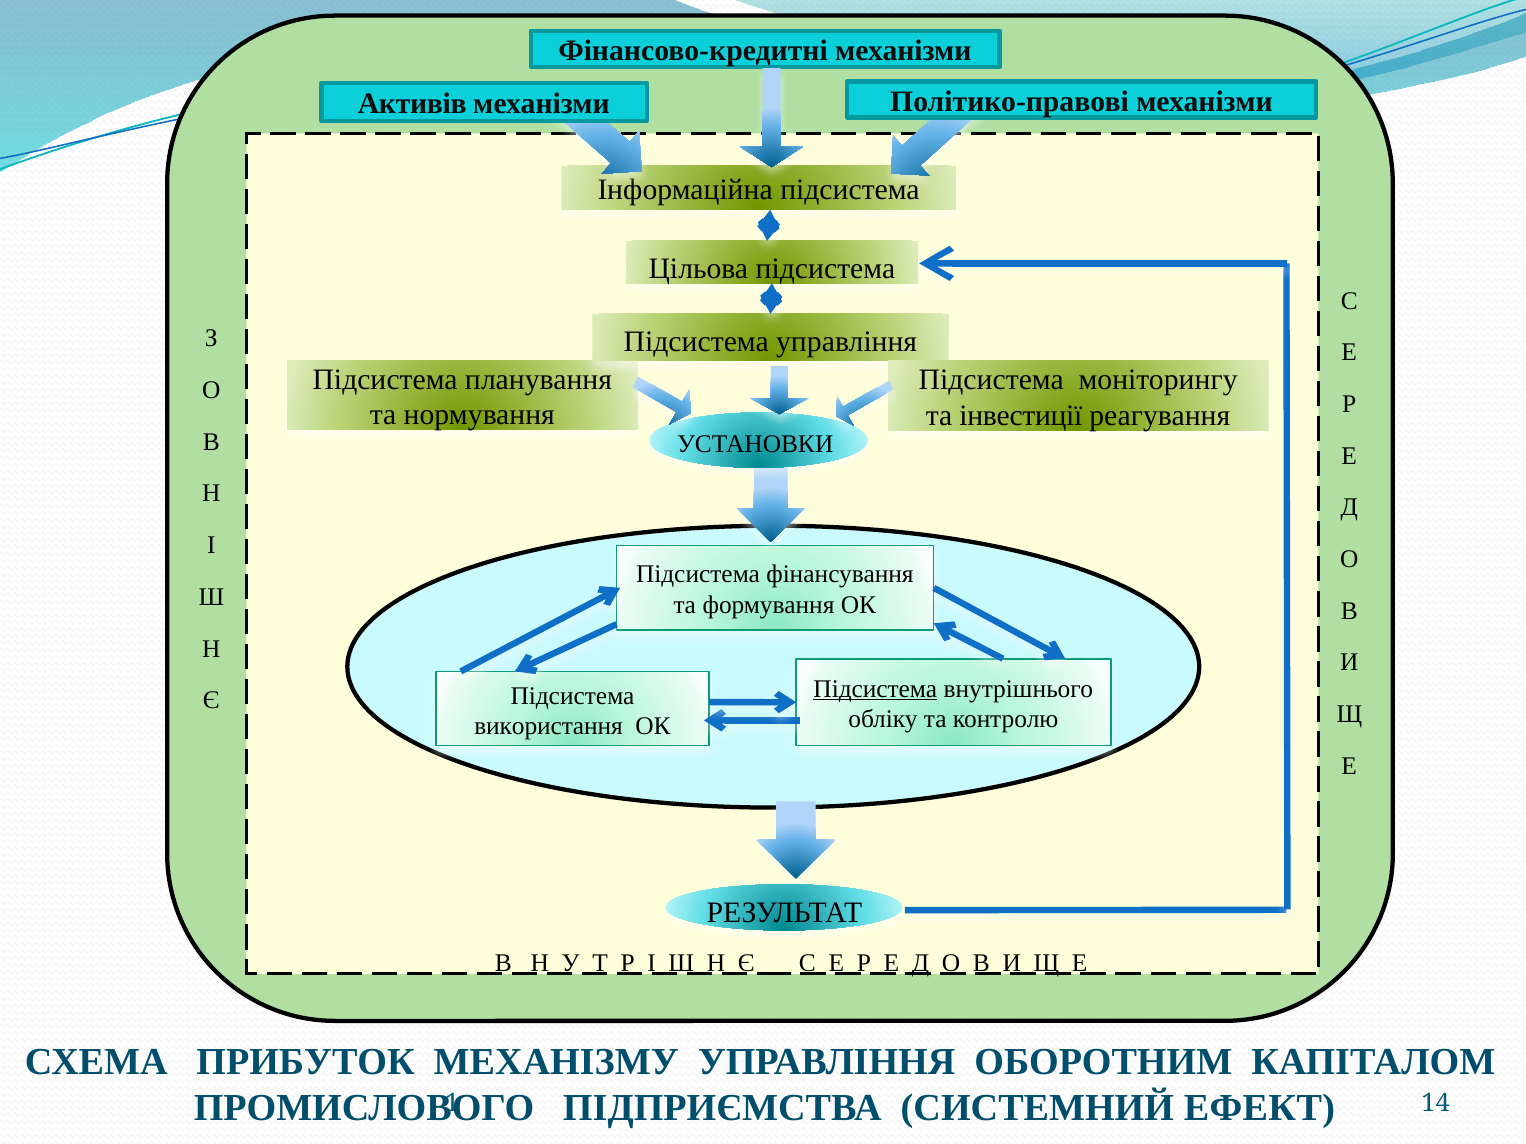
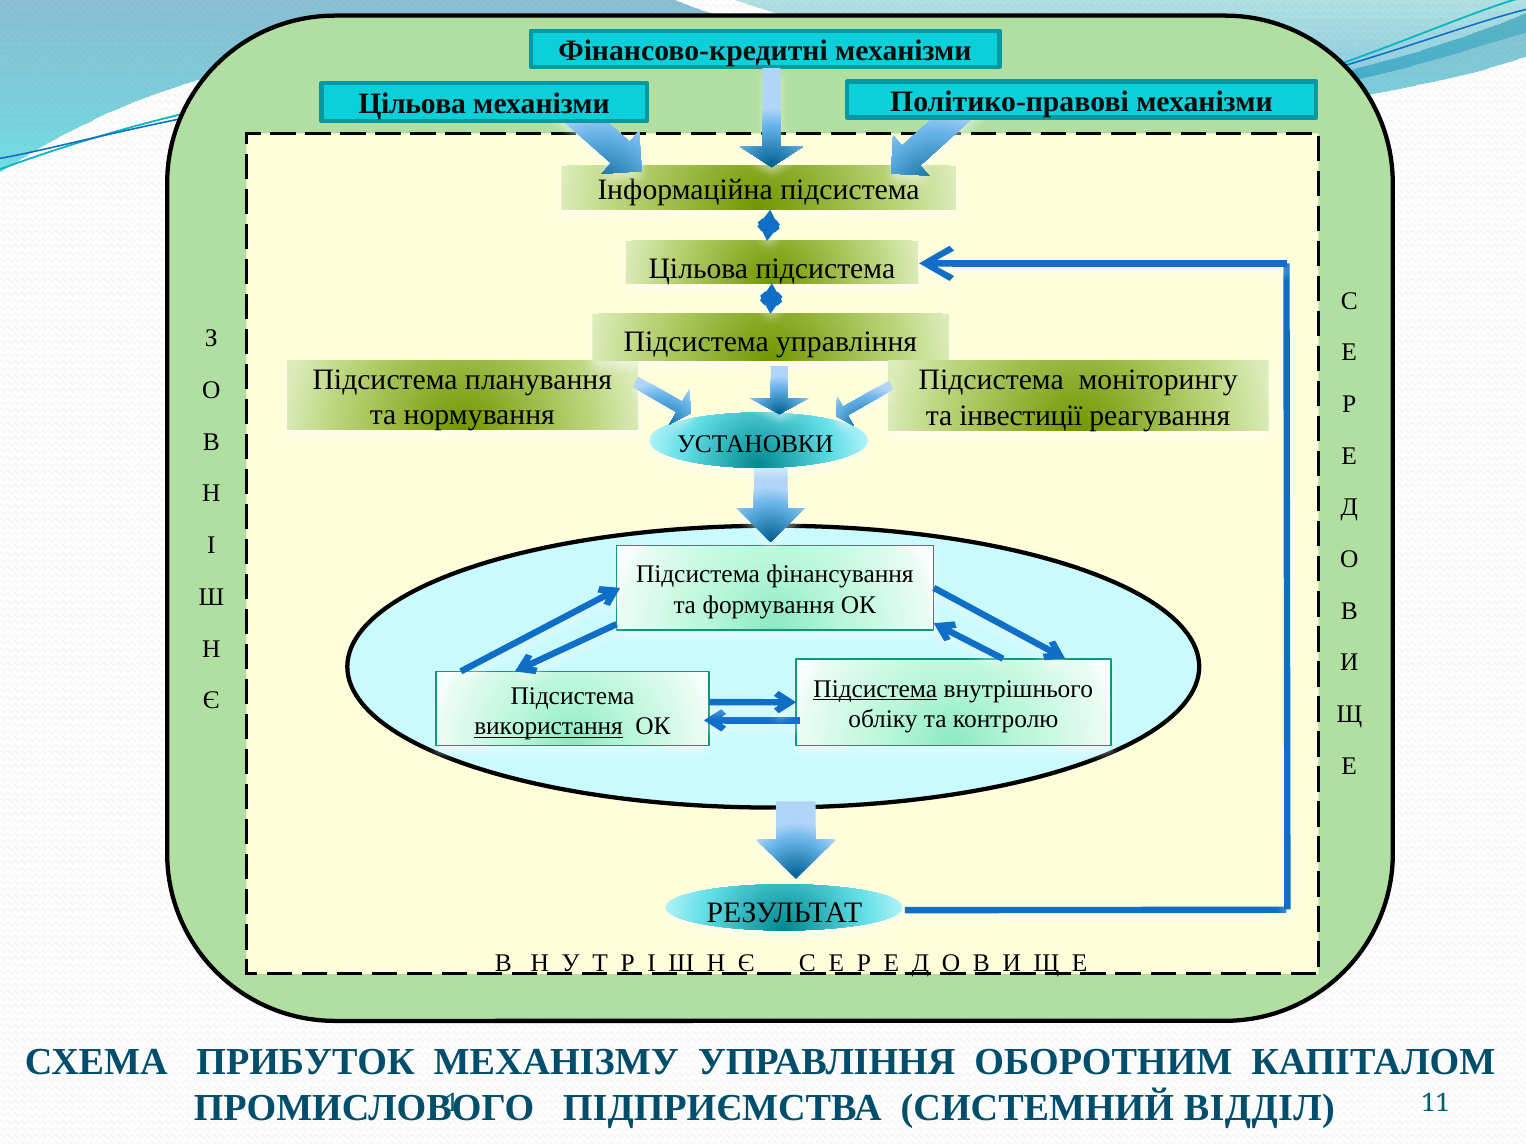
Активів at (412, 104): Активів -> Цільова
використання underline: none -> present
ЕФЕКТ: ЕФЕКТ -> ВІДДІЛ
14: 14 -> 11
